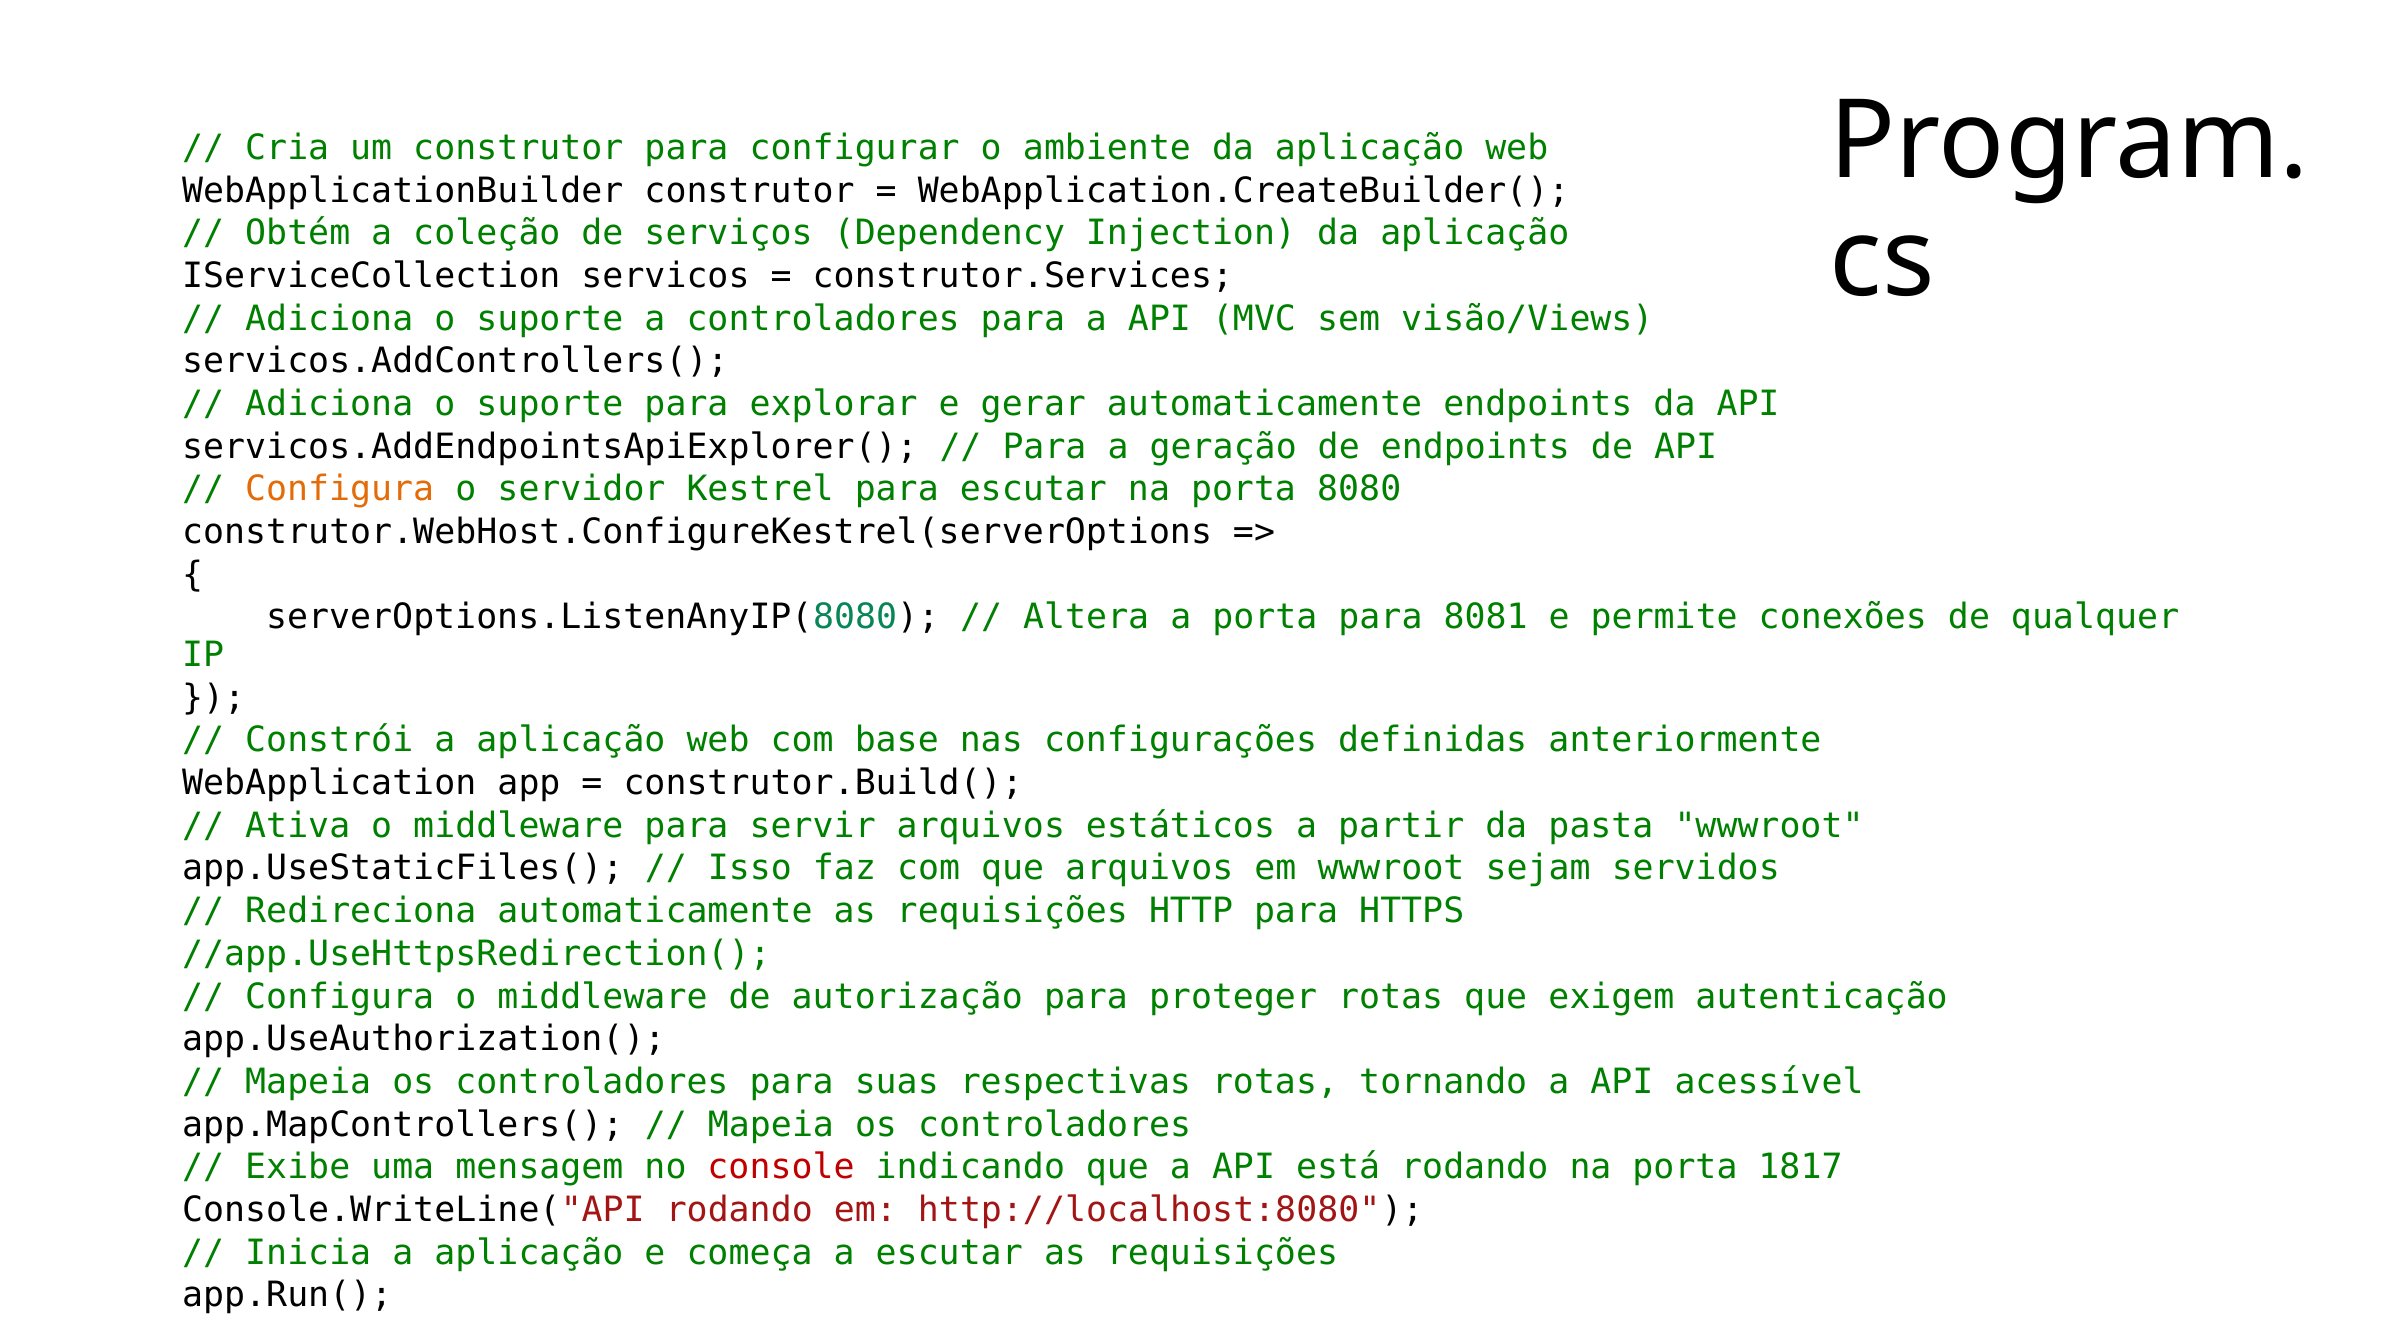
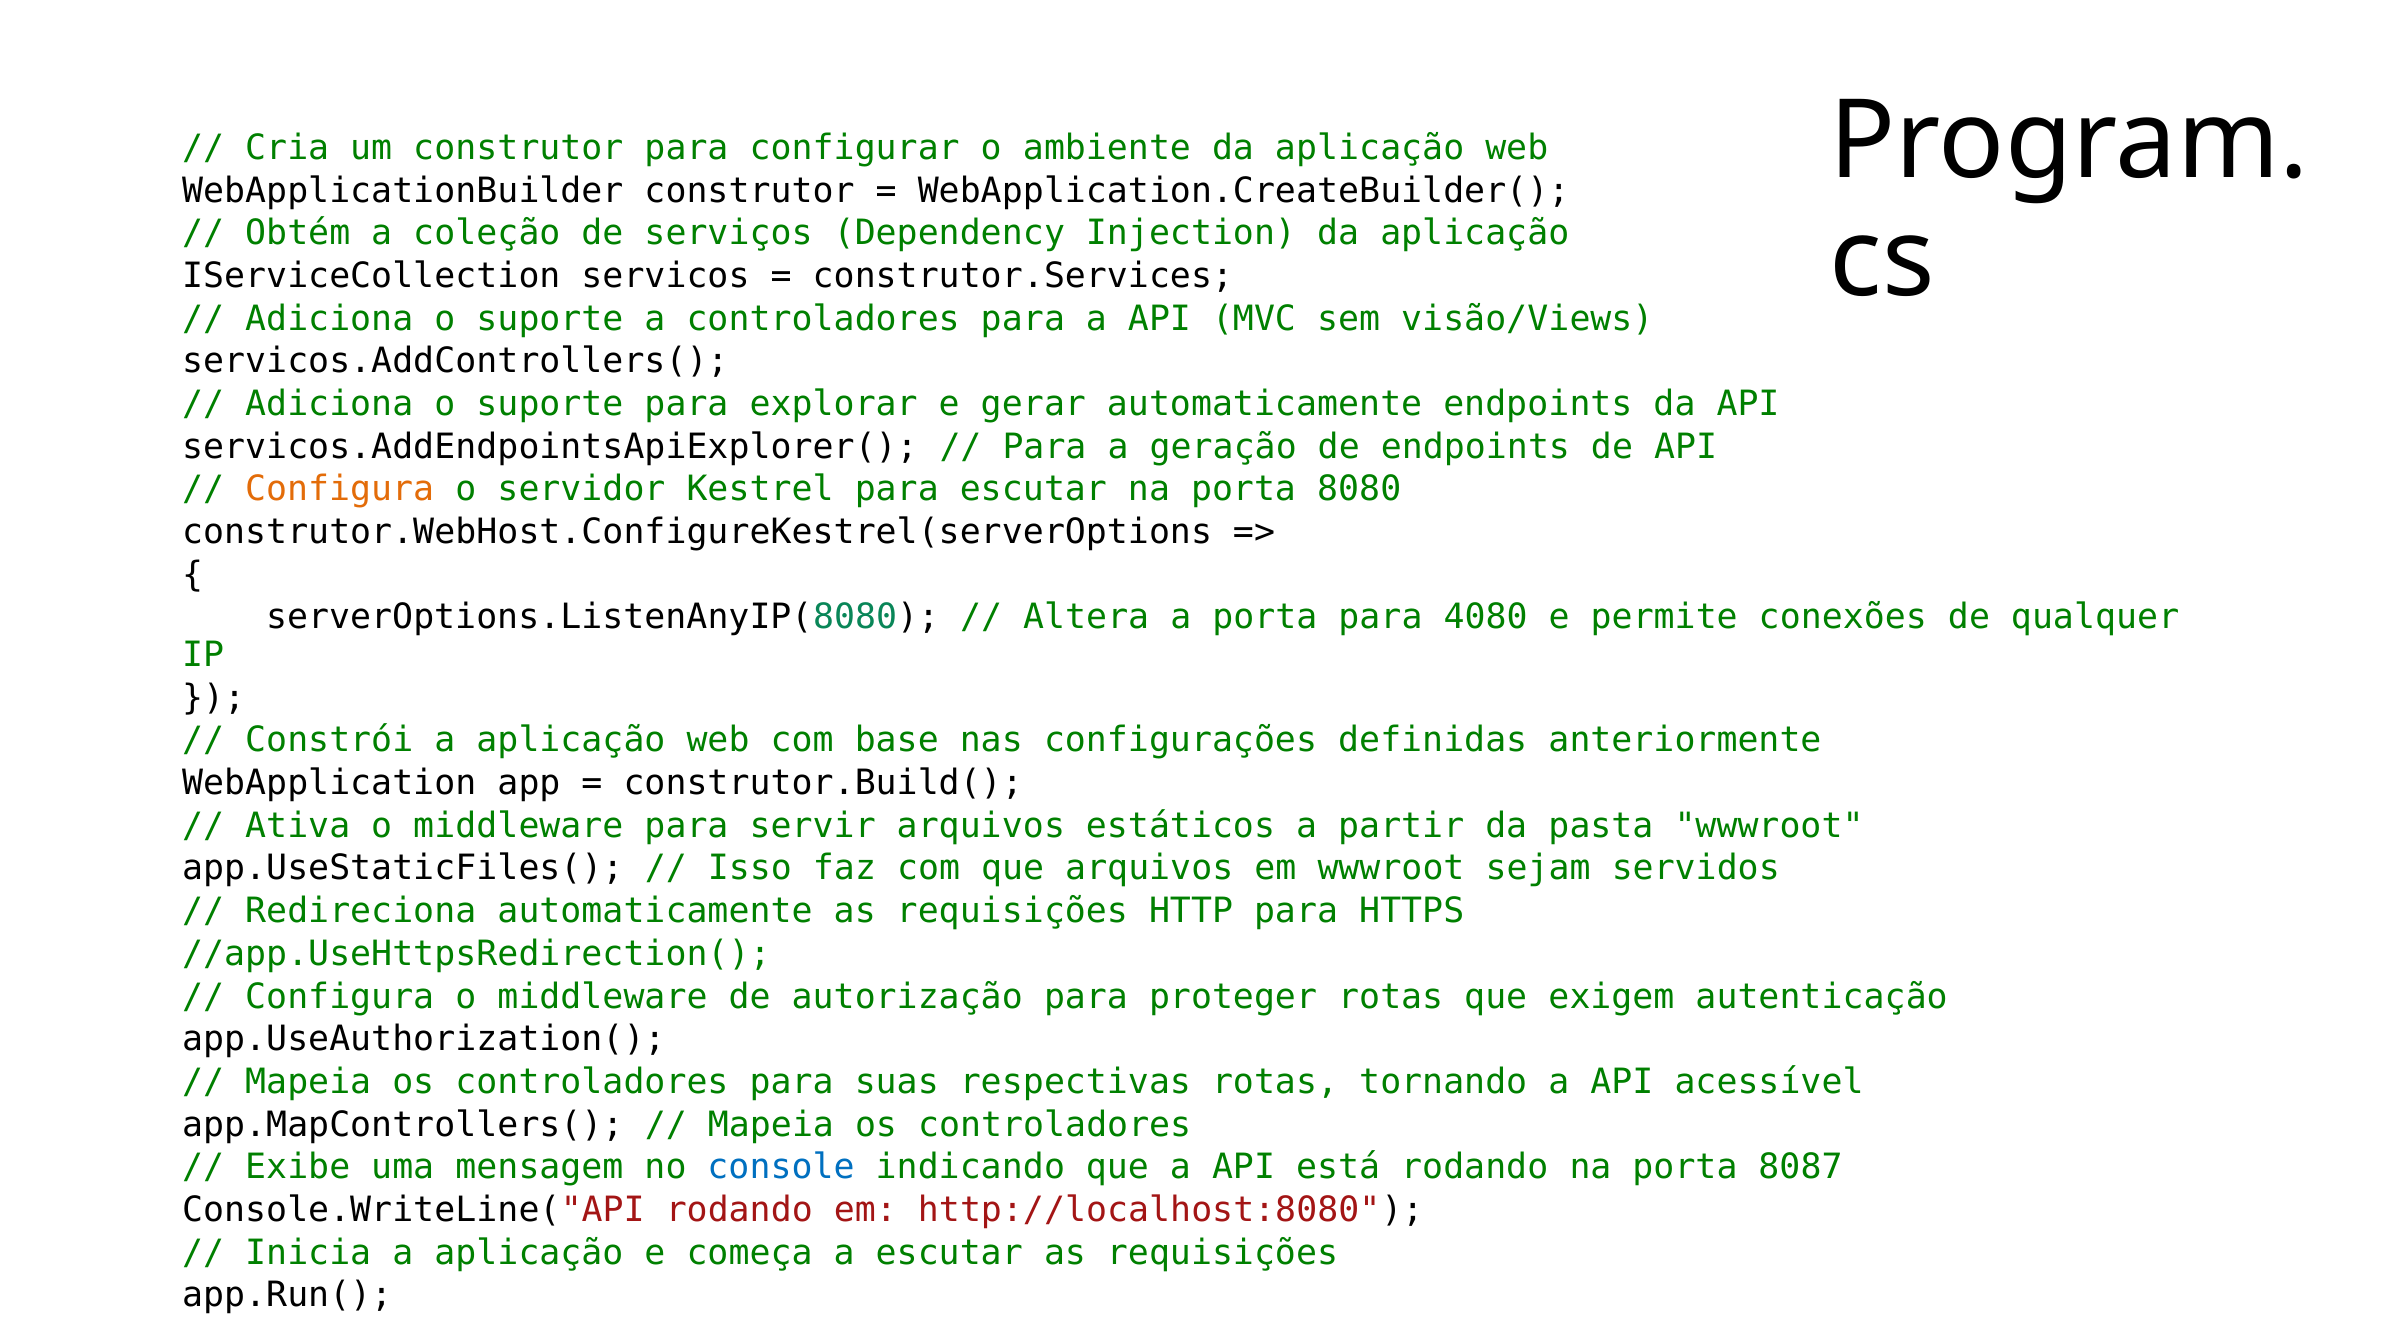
8081: 8081 -> 4080
console colour: red -> blue
1817: 1817 -> 8087
